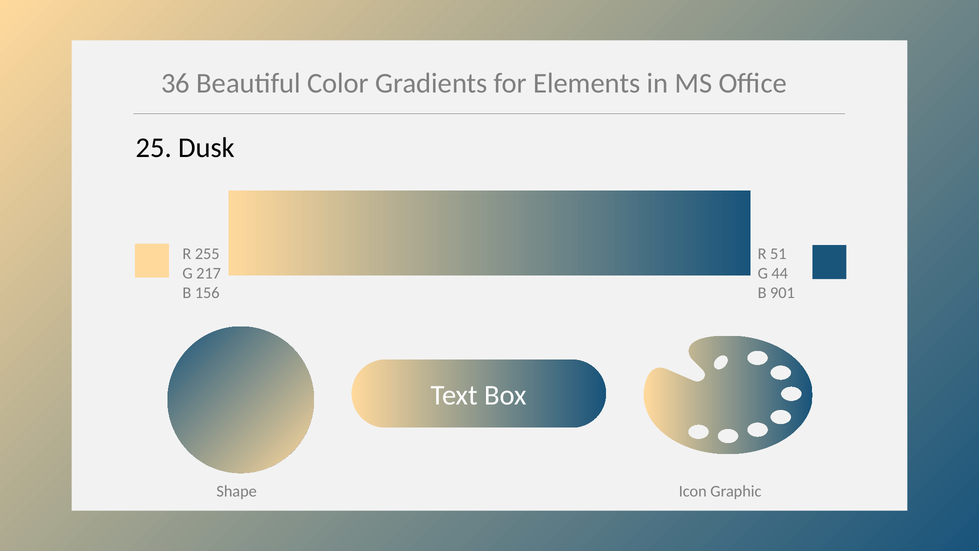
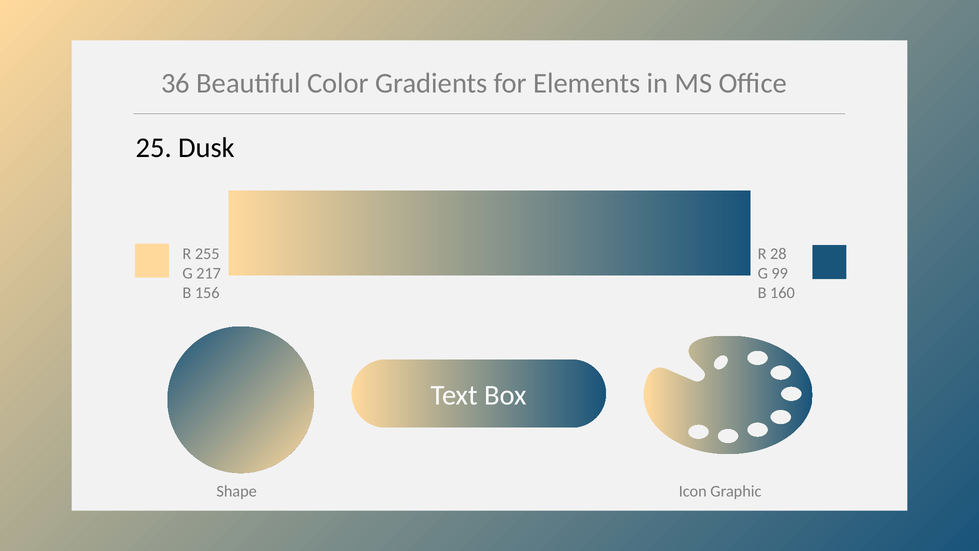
51: 51 -> 28
44: 44 -> 99
901: 901 -> 160
